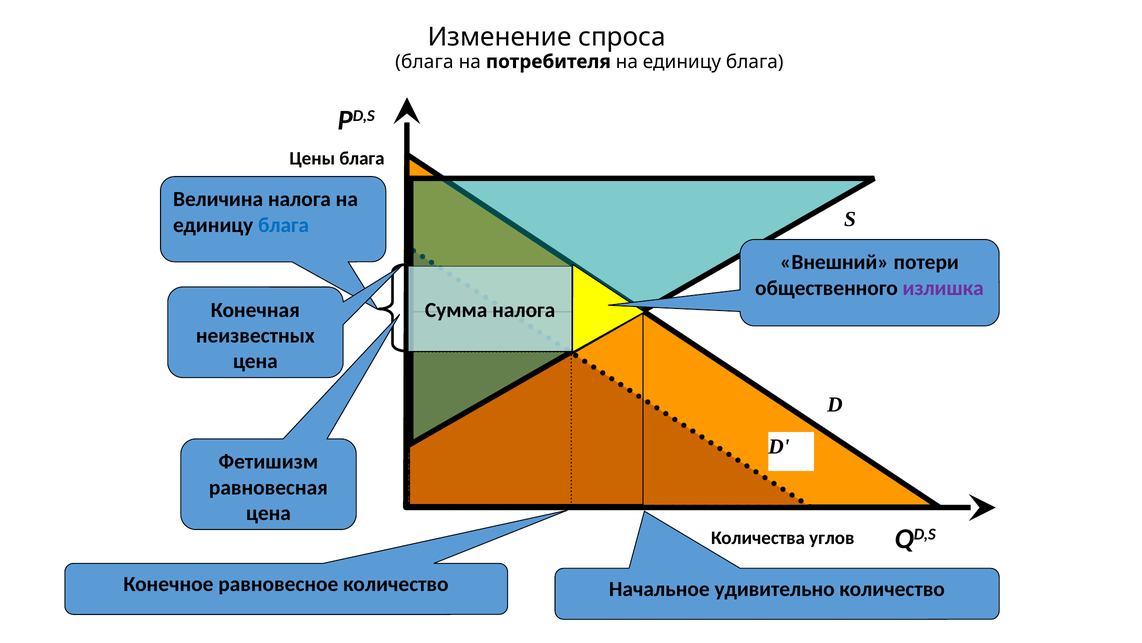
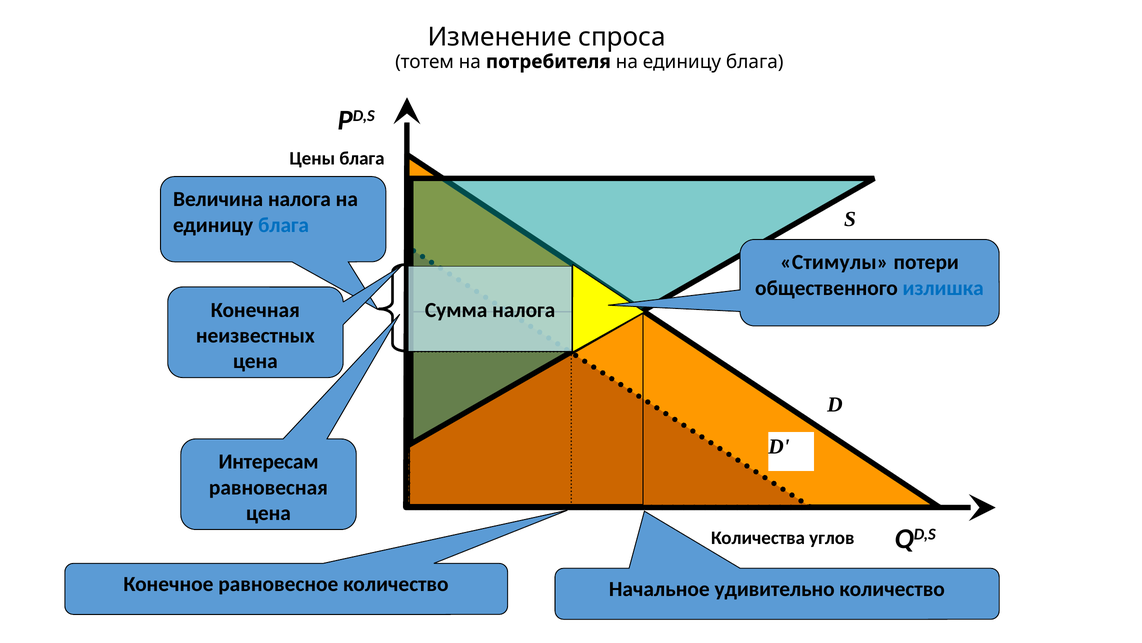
блага at (424, 62): блага -> тотем
Внешний: Внешний -> Стимулы
излишка colour: purple -> blue
Фетишизм: Фетишизм -> Интересам
